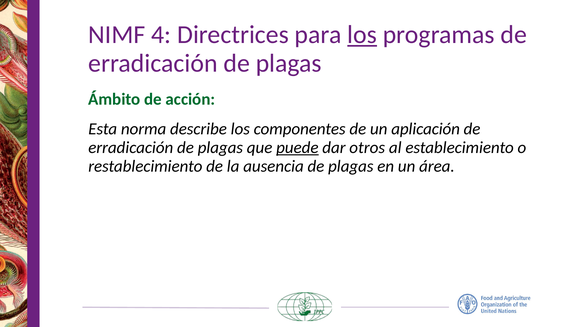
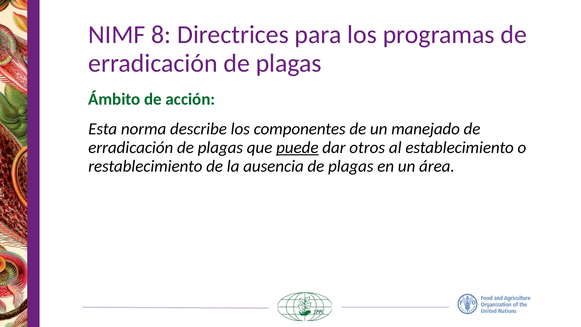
4: 4 -> 8
los at (362, 35) underline: present -> none
aplicación: aplicación -> manejado
